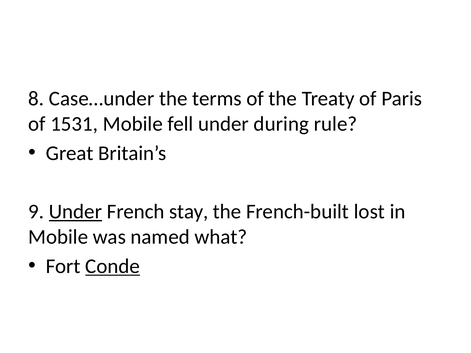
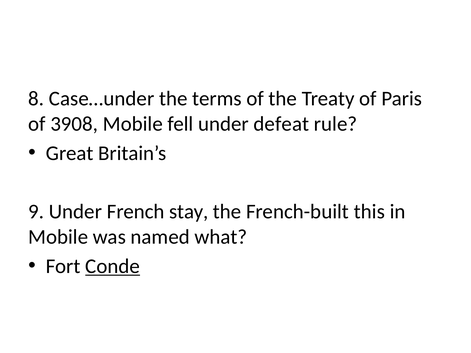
1531: 1531 -> 3908
during: during -> defeat
Under at (75, 212) underline: present -> none
lost: lost -> this
